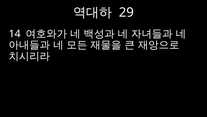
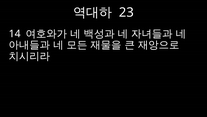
29: 29 -> 23
